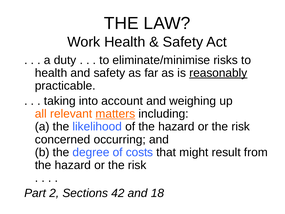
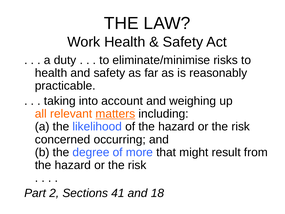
reasonably underline: present -> none
costs: costs -> more
42: 42 -> 41
